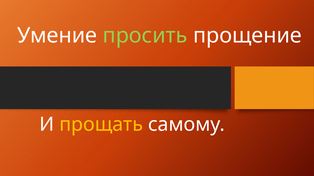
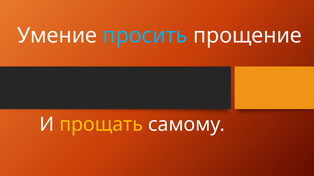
просить colour: light green -> light blue
